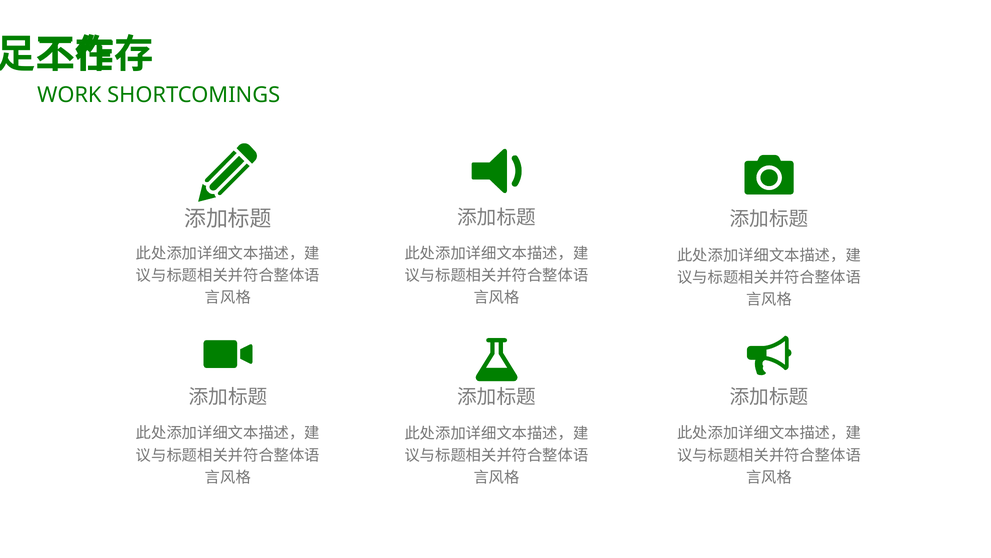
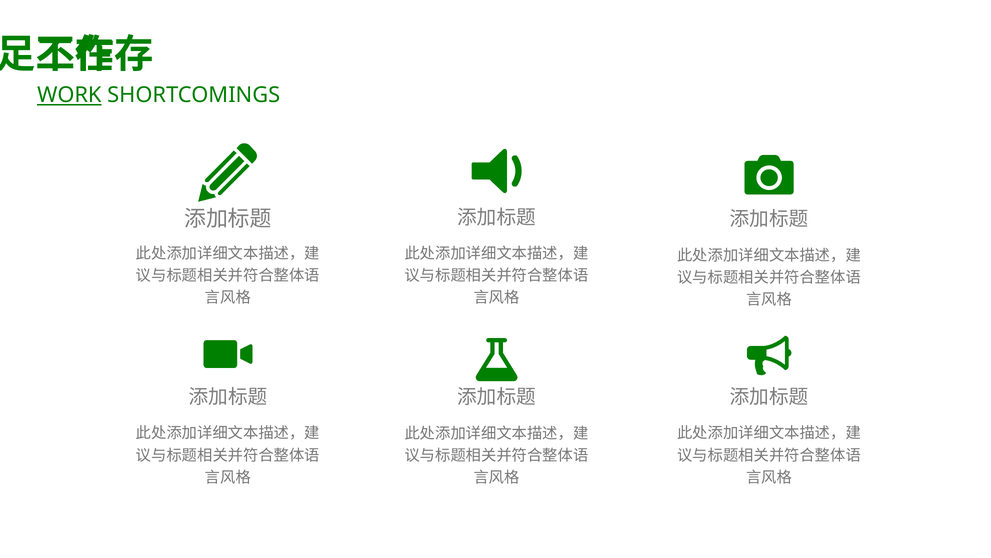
WORK underline: none -> present
